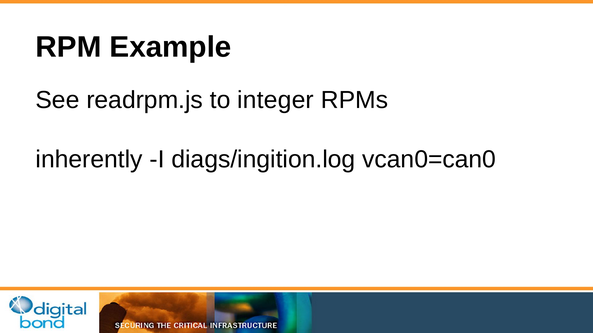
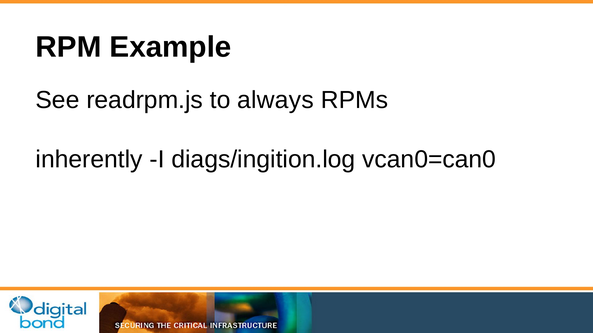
integer: integer -> always
